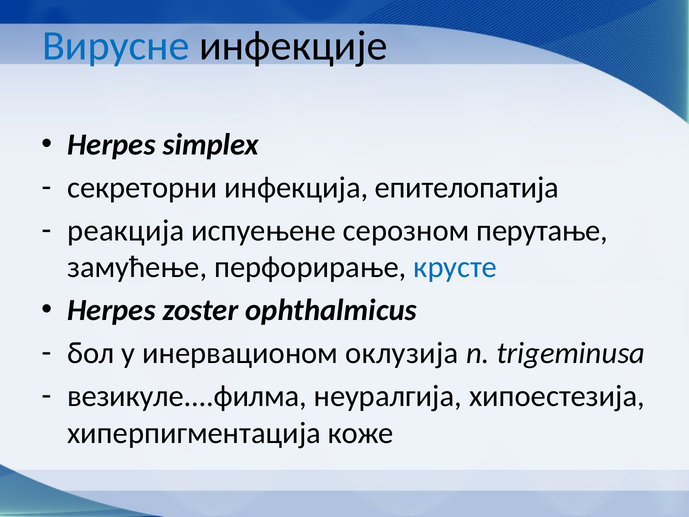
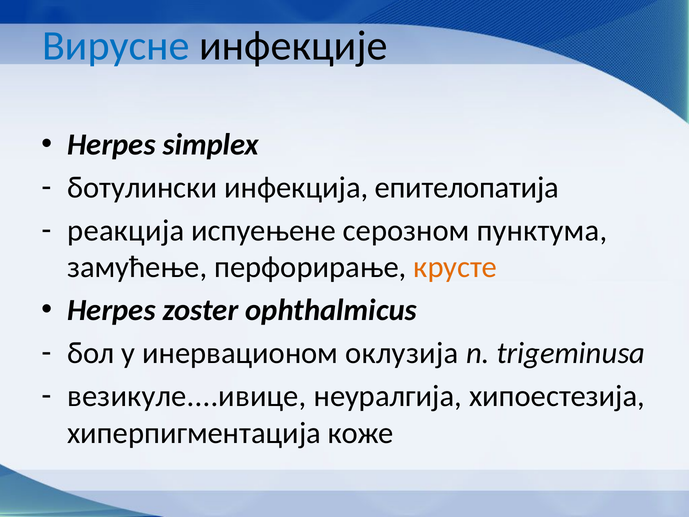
секреторни: секреторни -> ботулински
перутање: перутање -> пунктума
крусте colour: blue -> orange
везикуле....филма: везикуле....филма -> везикуле....ивице
